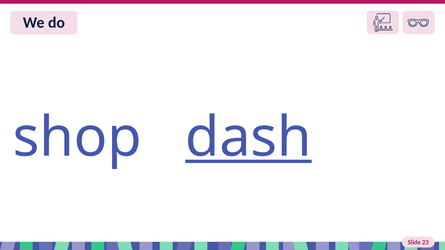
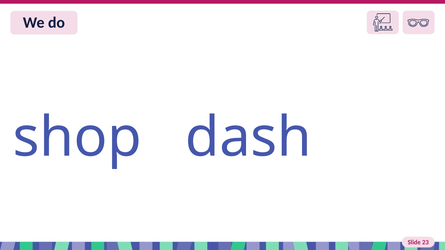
dash underline: present -> none
